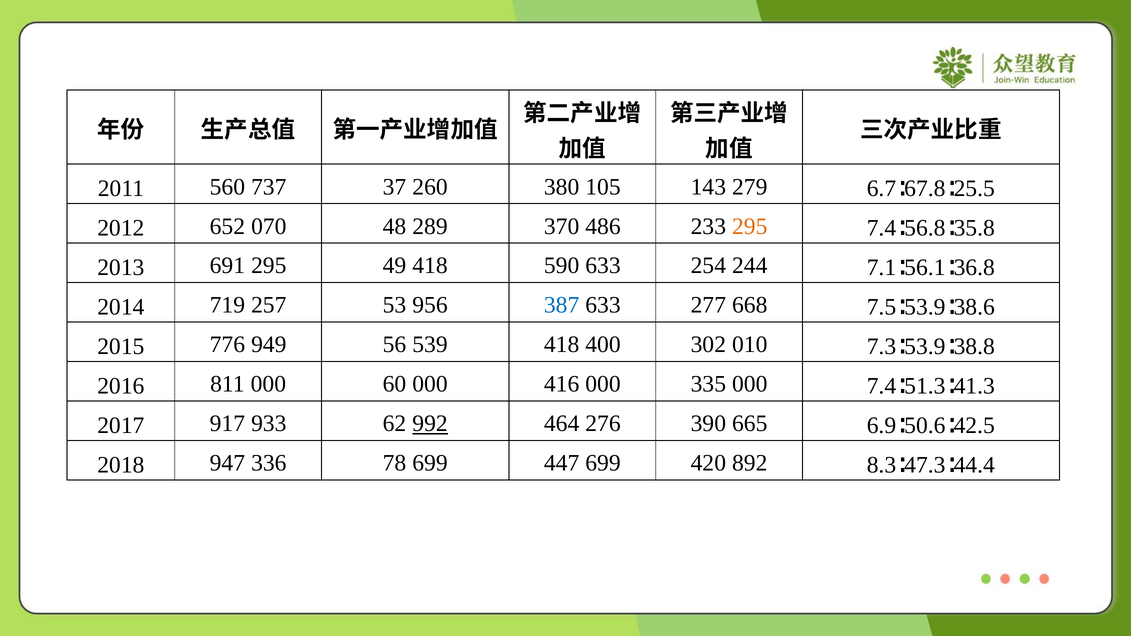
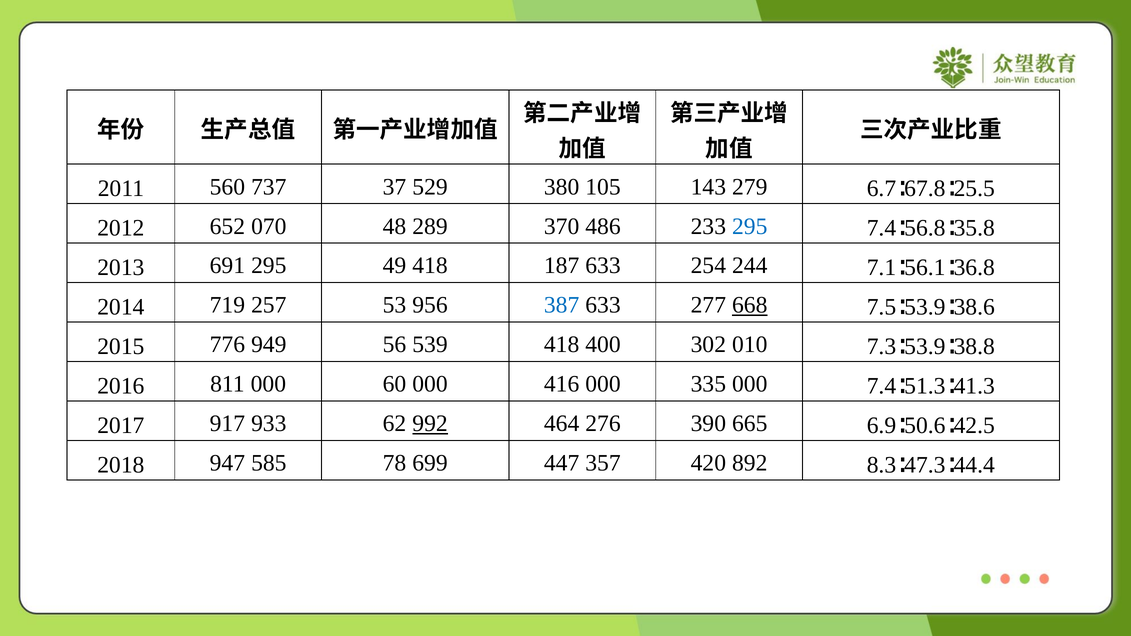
260: 260 -> 529
295 at (750, 226) colour: orange -> blue
590: 590 -> 187
668 underline: none -> present
336: 336 -> 585
447 699: 699 -> 357
